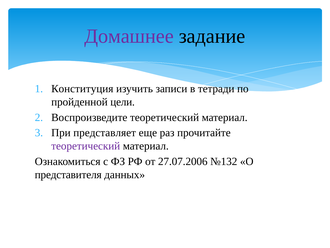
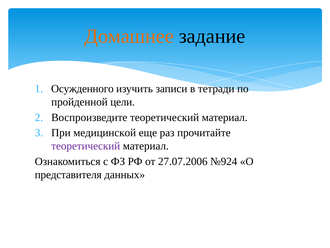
Домашнее colour: purple -> orange
Конституция: Конституция -> Осужденного
представляет: представляет -> медицинской
№132: №132 -> №924
